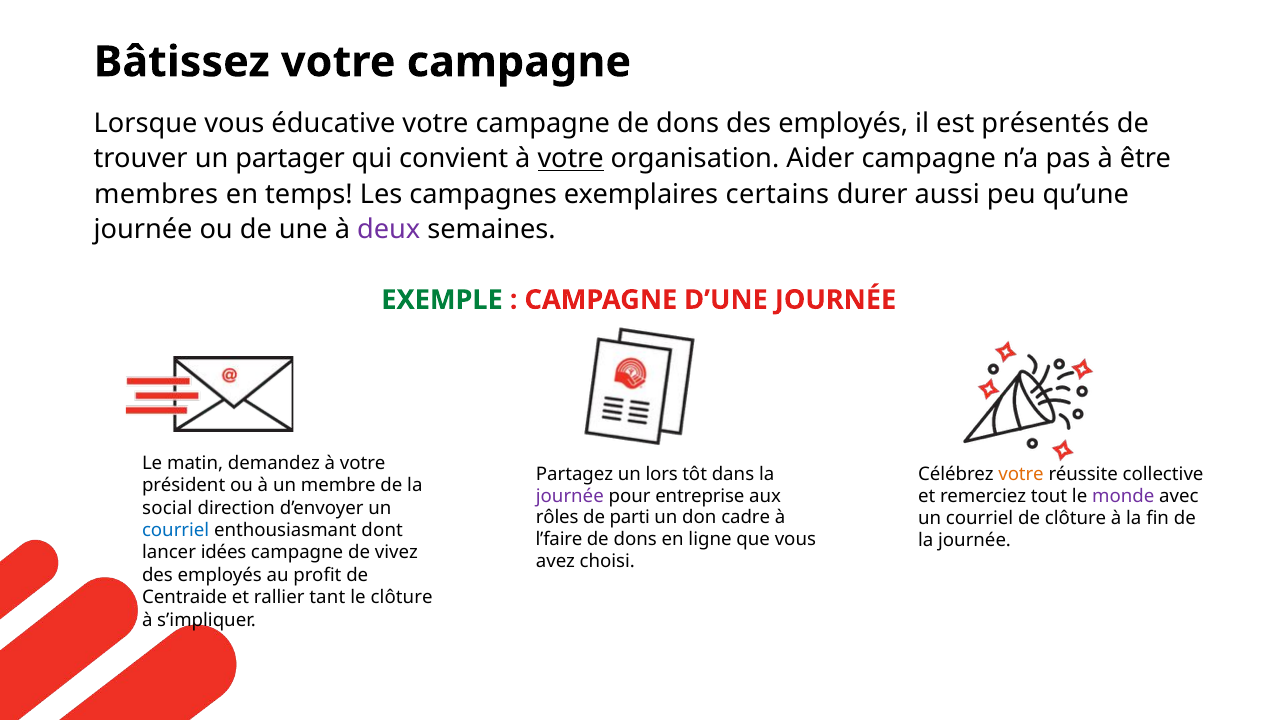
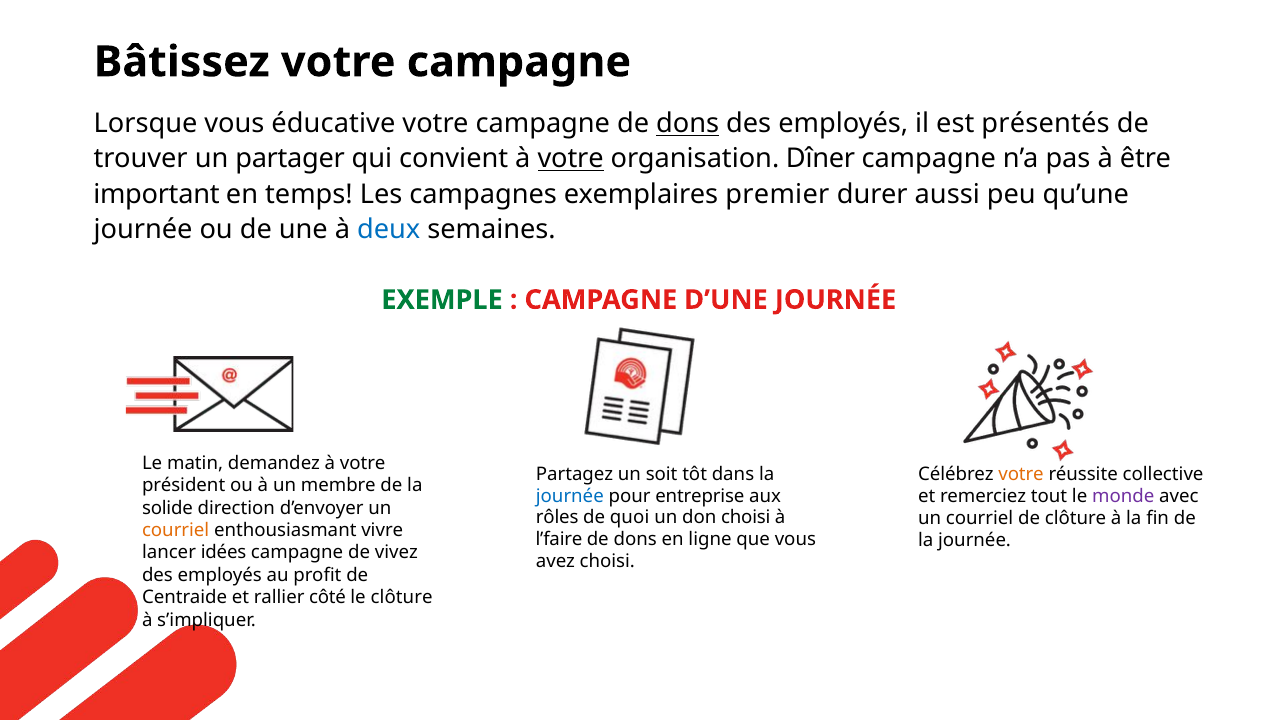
dons at (688, 124) underline: none -> present
Aider: Aider -> Dîner
membres: membres -> important
certains: certains -> premier
deux colour: purple -> blue
lors: lors -> soit
journée at (570, 496) colour: purple -> blue
social: social -> solide
parti: parti -> quoi
don cadre: cadre -> choisi
courriel at (176, 530) colour: blue -> orange
dont: dont -> vivre
tant: tant -> côté
